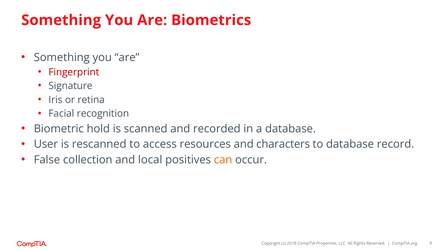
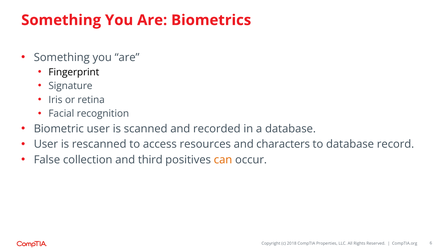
Fingerprint colour: red -> black
Biometric hold: hold -> user
local: local -> third
